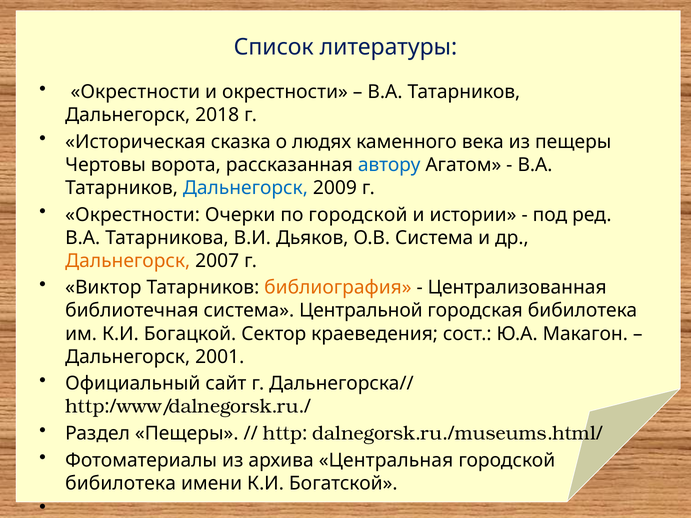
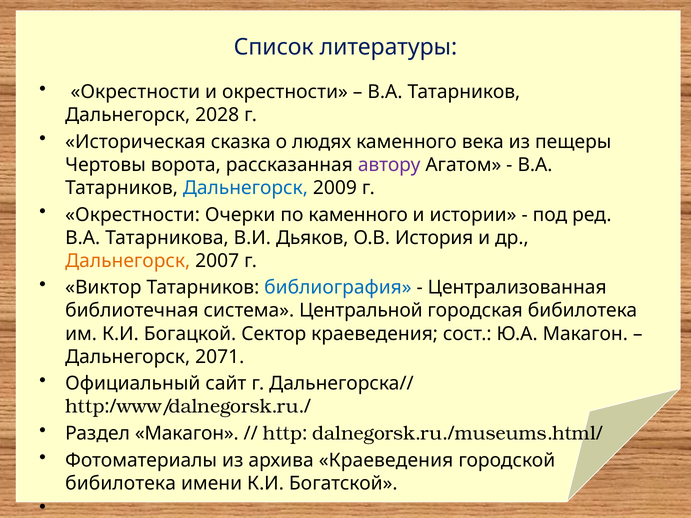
2018: 2018 -> 2028
автору colour: blue -> purple
по городской: городской -> каменного
О.В Система: Система -> История
библиография colour: orange -> blue
2001: 2001 -> 2071
Раздел Пещеры: Пещеры -> Макагон
архива Центральная: Центральная -> Краеведения
